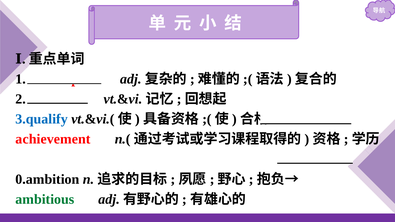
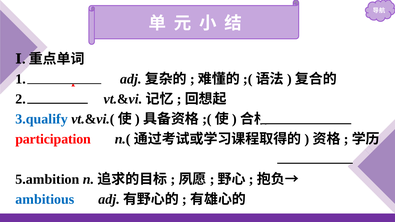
achievement: achievement -> participation
0.ambition: 0.ambition -> 5.ambition
ambitious colour: green -> blue
